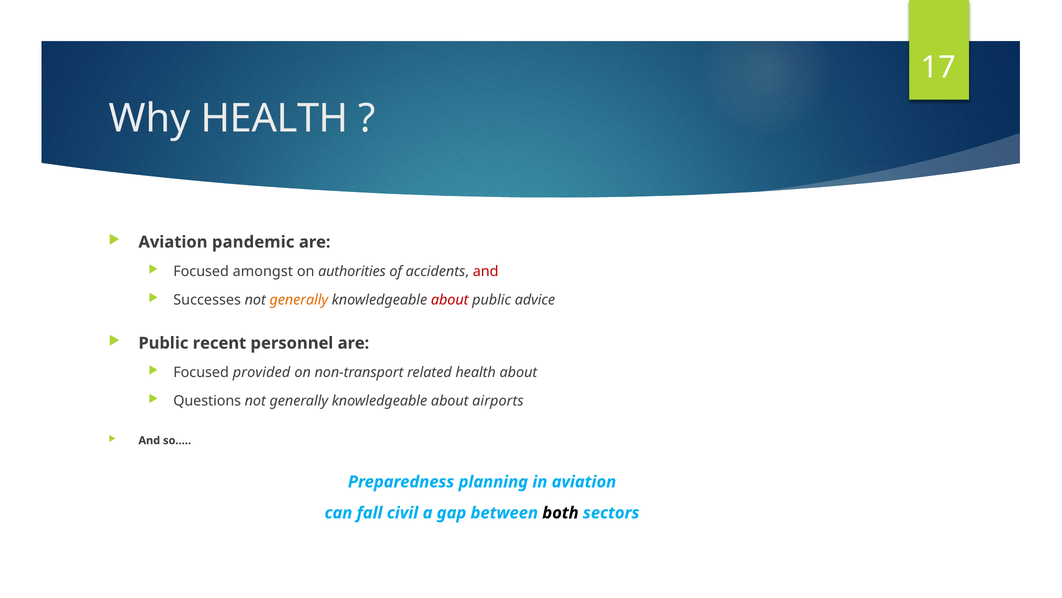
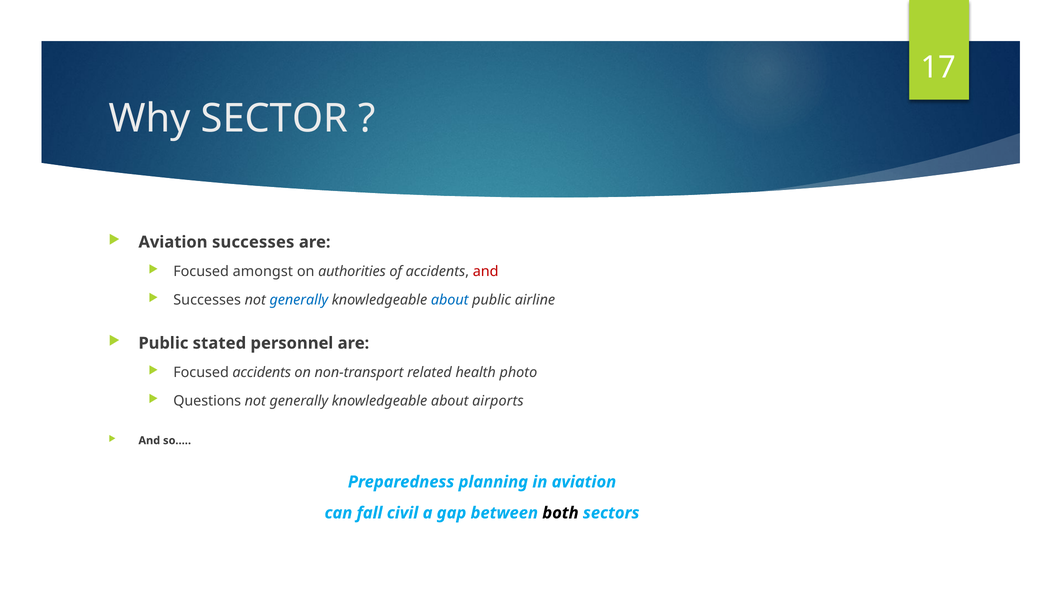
Why HEALTH: HEALTH -> SECTOR
Aviation pandemic: pandemic -> successes
generally at (299, 300) colour: orange -> blue
about at (450, 300) colour: red -> blue
advice: advice -> airline
recent: recent -> stated
Focused provided: provided -> accidents
health about: about -> photo
